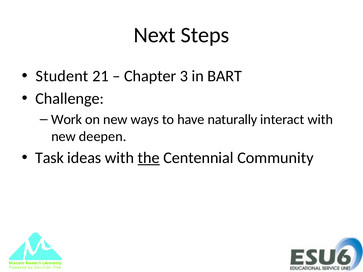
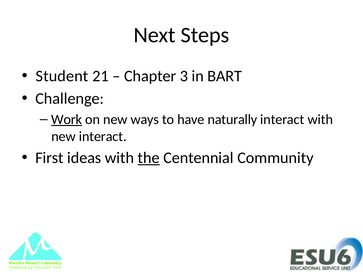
Work underline: none -> present
new deepen: deepen -> interact
Task: Task -> First
